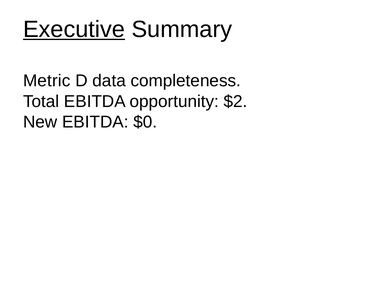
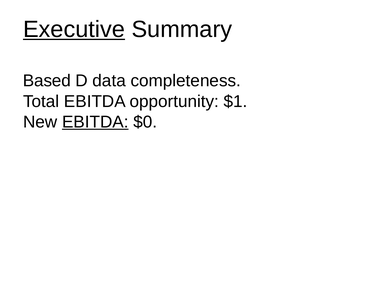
Metric: Metric -> Based
$2: $2 -> $1
EBITDA at (95, 122) underline: none -> present
